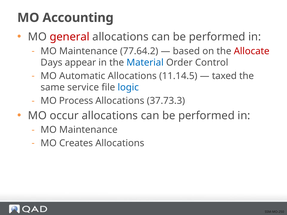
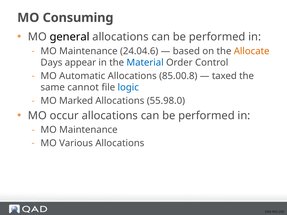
Accounting: Accounting -> Consuming
general colour: red -> black
77.64.2: 77.64.2 -> 24.04.6
Allocate colour: red -> orange
11.14.5: 11.14.5 -> 85.00.8
service: service -> cannot
Process: Process -> Marked
37.73.3: 37.73.3 -> 55.98.0
Creates: Creates -> Various
